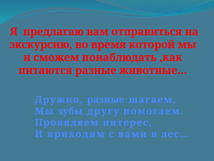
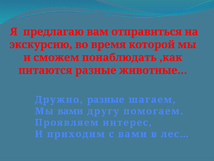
Мы зубы: зубы -> вами
